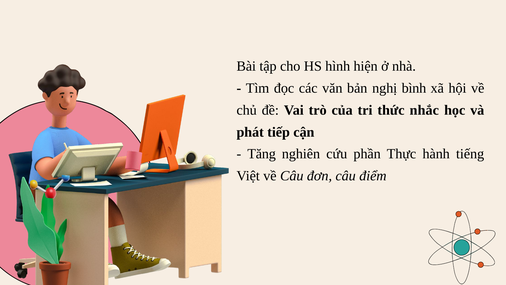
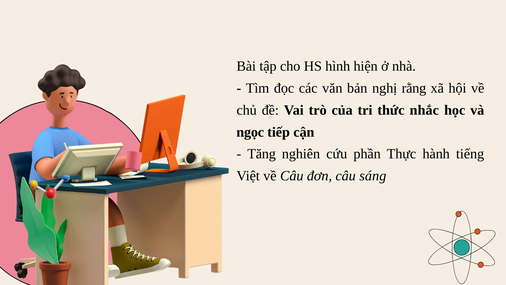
bình: bình -> rằng
phát: phát -> ngọc
điểm: điểm -> sáng
